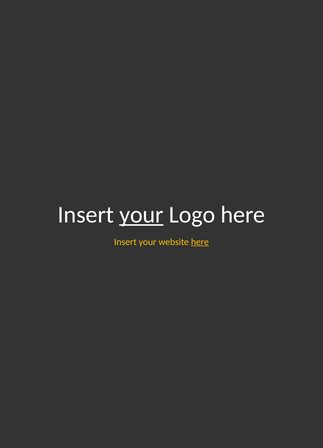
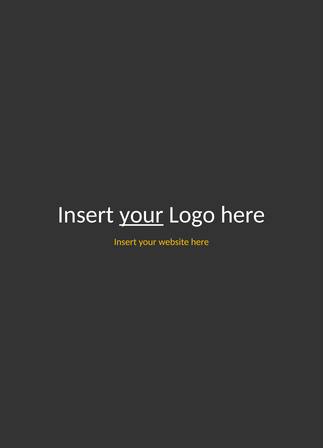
here at (200, 242) underline: present -> none
